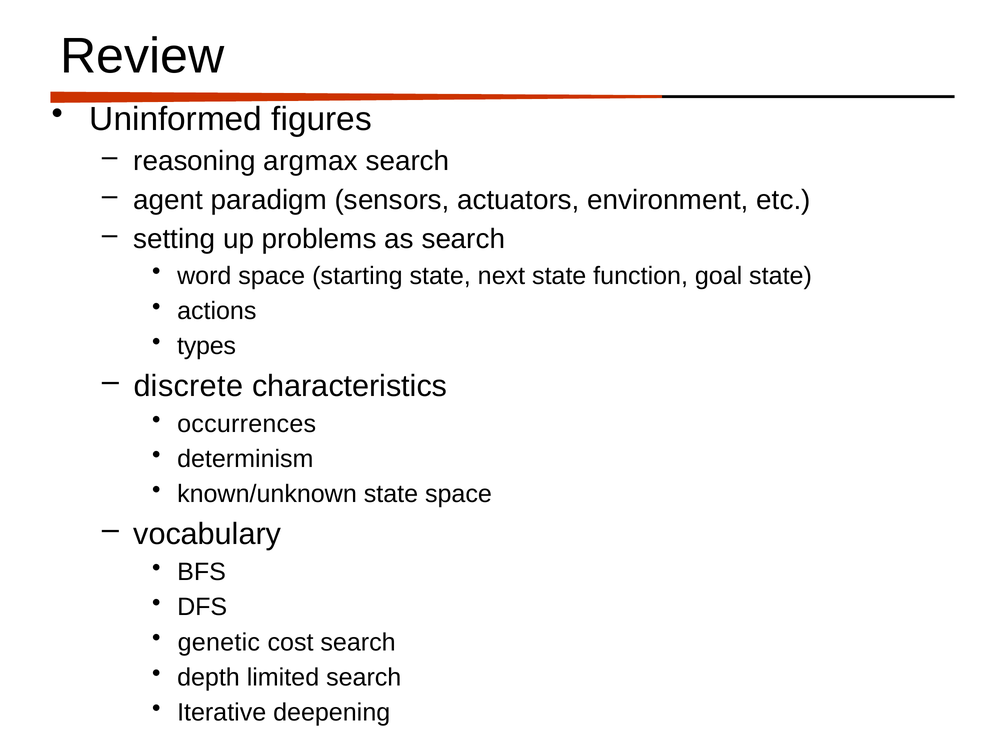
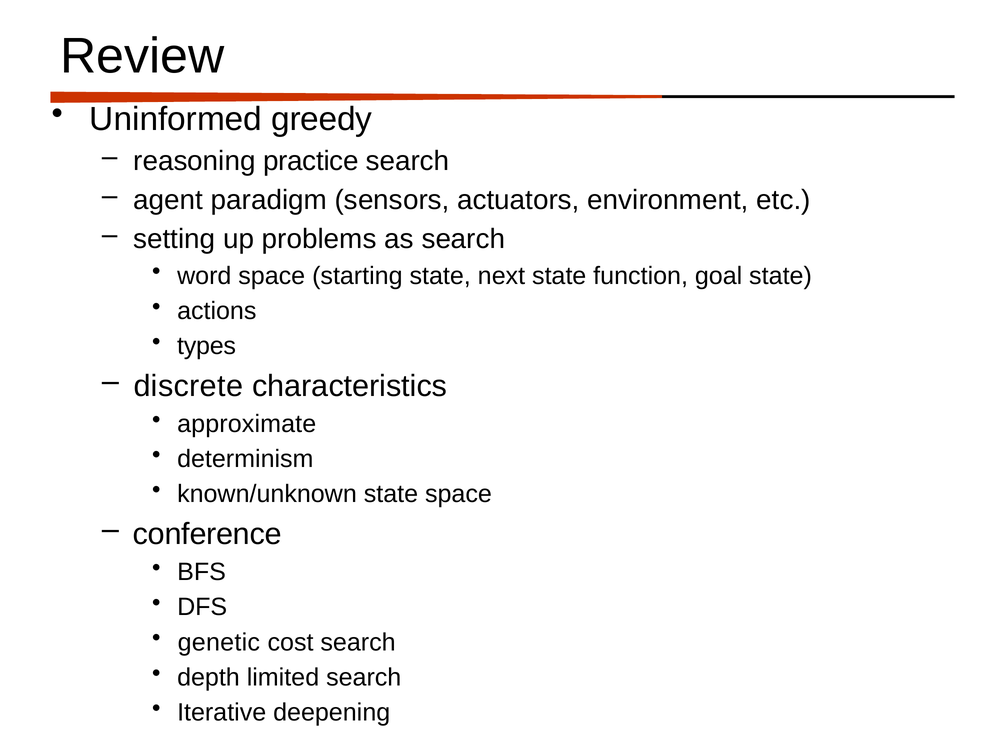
figures: figures -> greedy
argmax: argmax -> practice
occurrences: occurrences -> approximate
vocabulary: vocabulary -> conference
